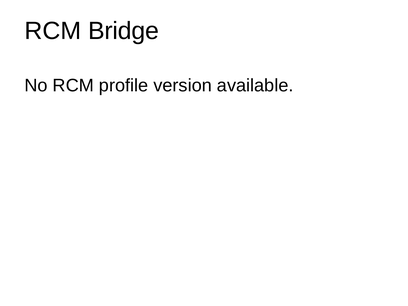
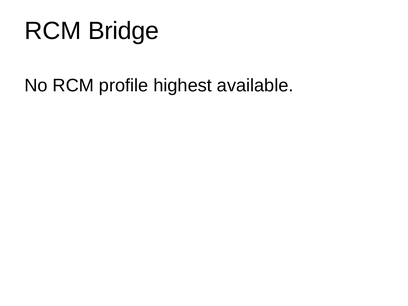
version: version -> highest
